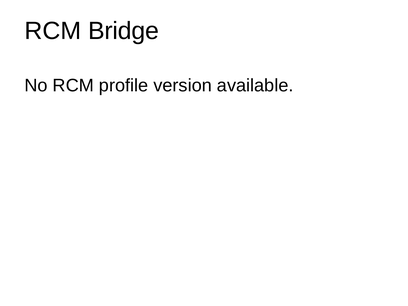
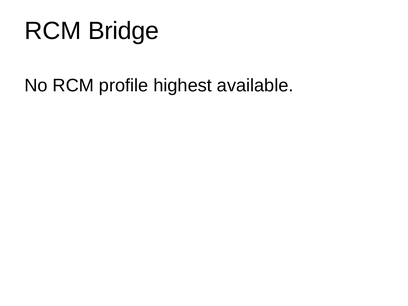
version: version -> highest
